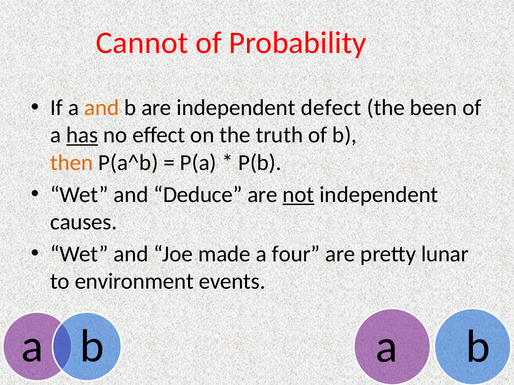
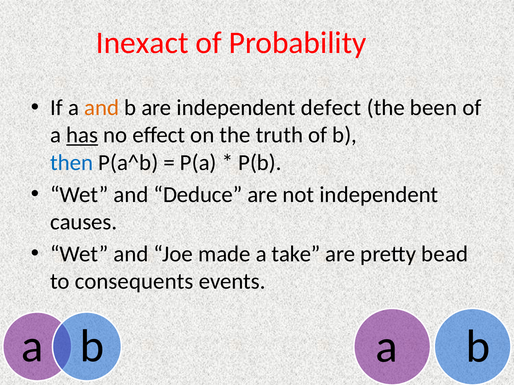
Cannot: Cannot -> Inexact
then colour: orange -> blue
not underline: present -> none
four: four -> take
lunar: lunar -> bead
environment: environment -> consequents
